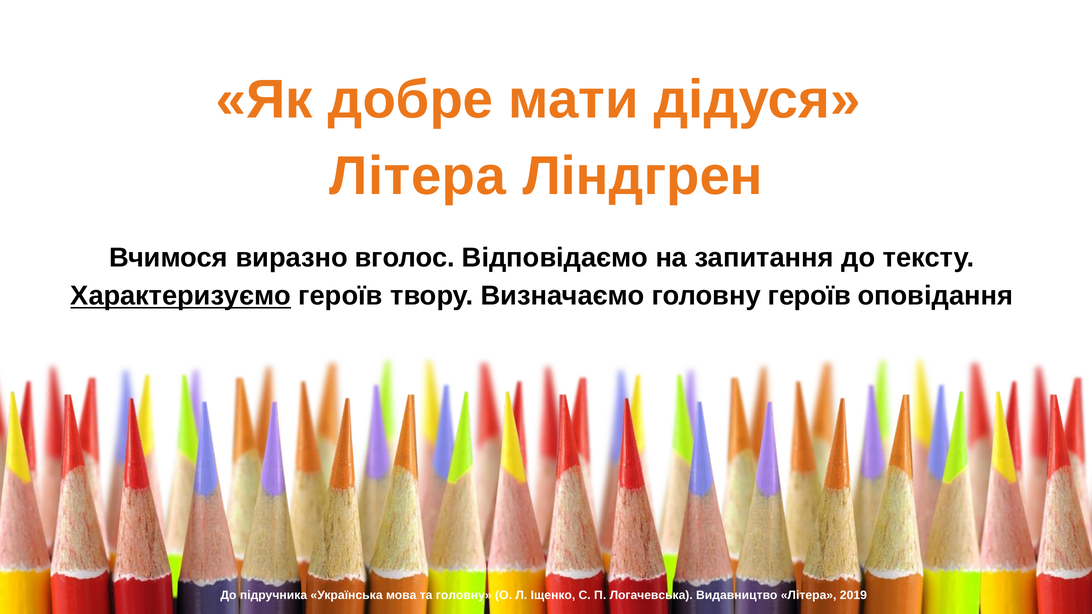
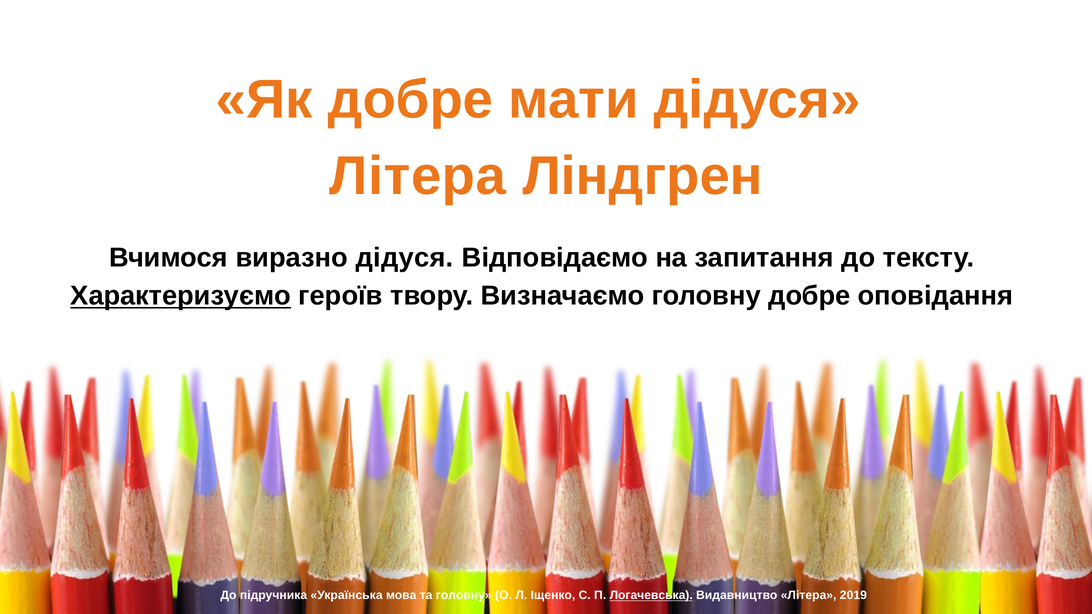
виразно вголос: вголос -> дідуся
головну героїв: героїв -> добре
Логачевська underline: none -> present
